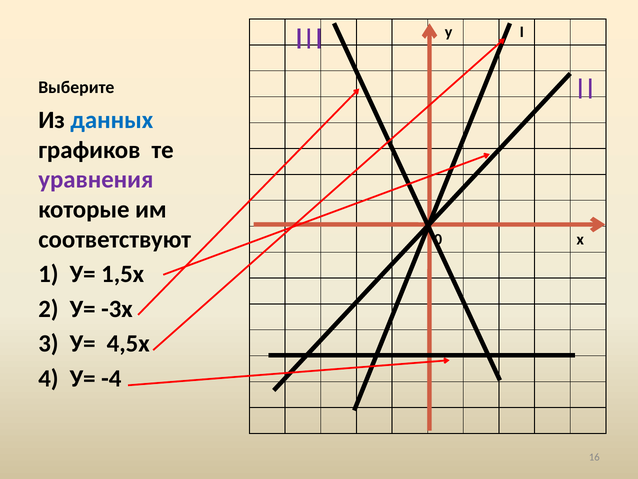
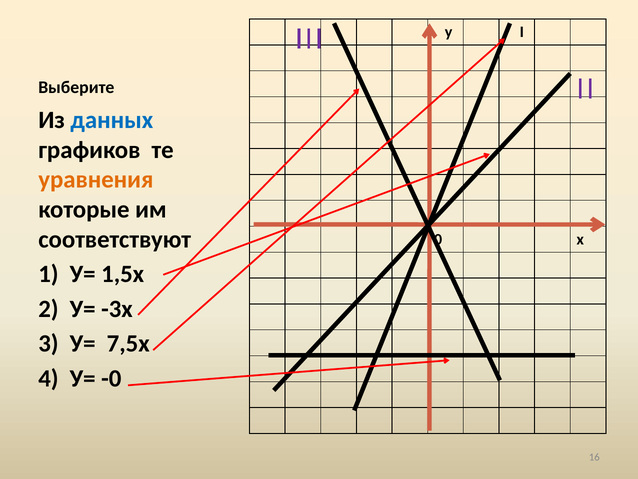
уравнения colour: purple -> orange
4,5х: 4,5х -> 7,5х
-4: -4 -> -0
